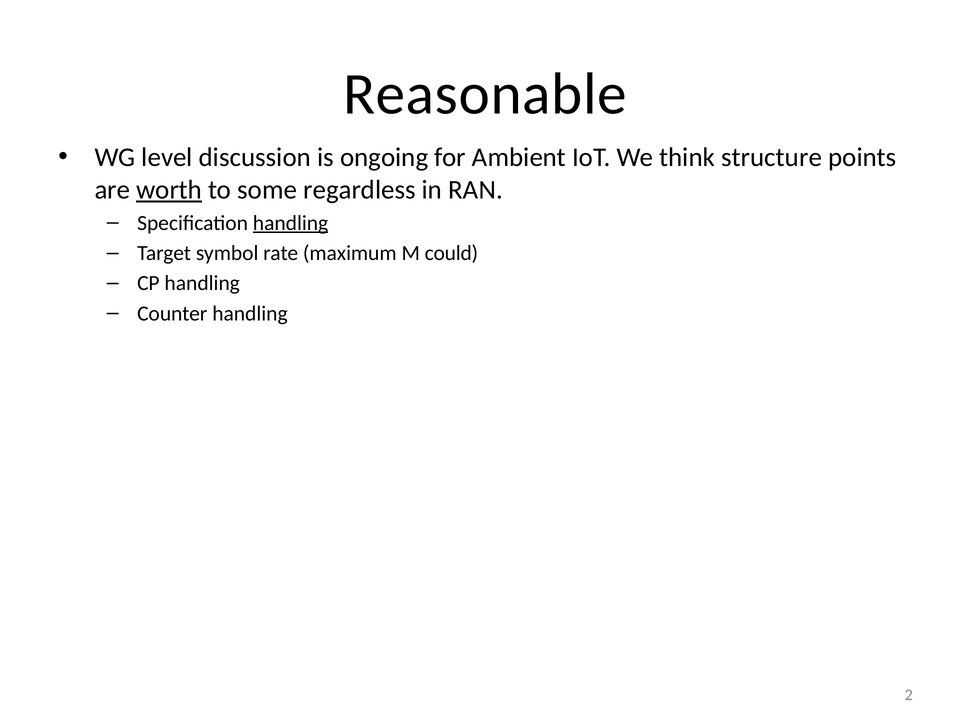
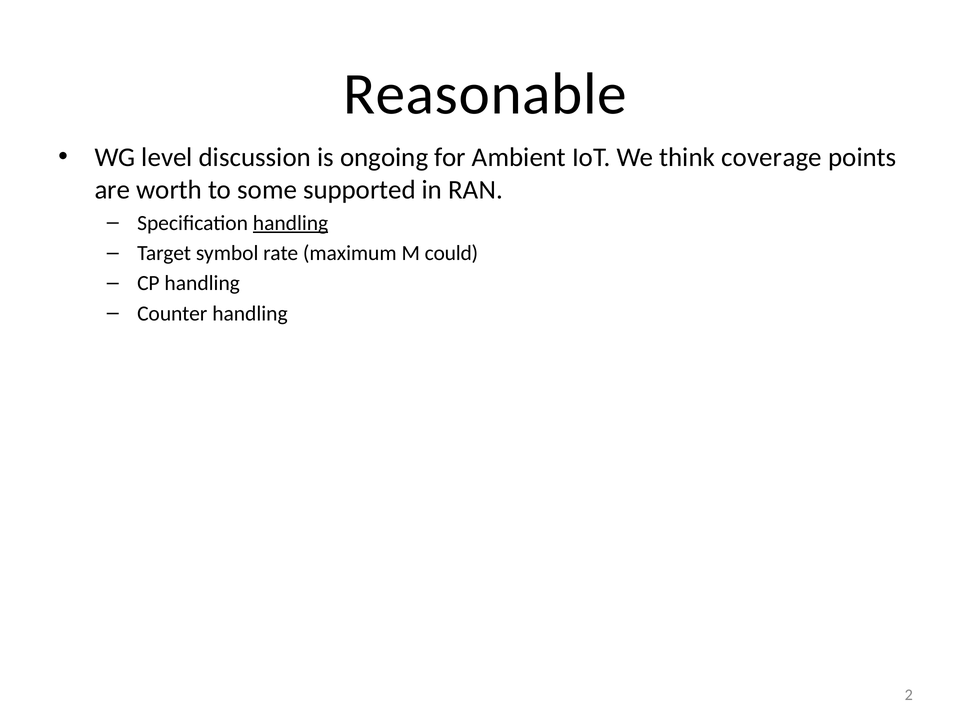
structure: structure -> coverage
worth underline: present -> none
regardless: regardless -> supported
